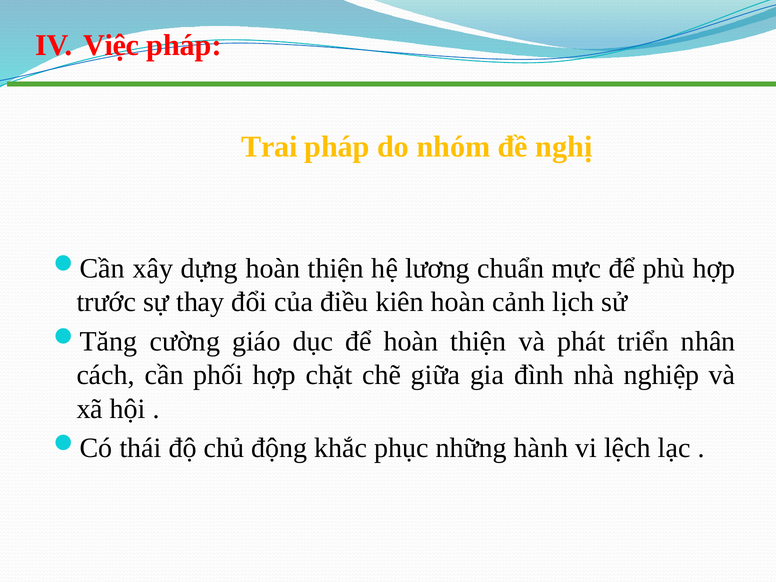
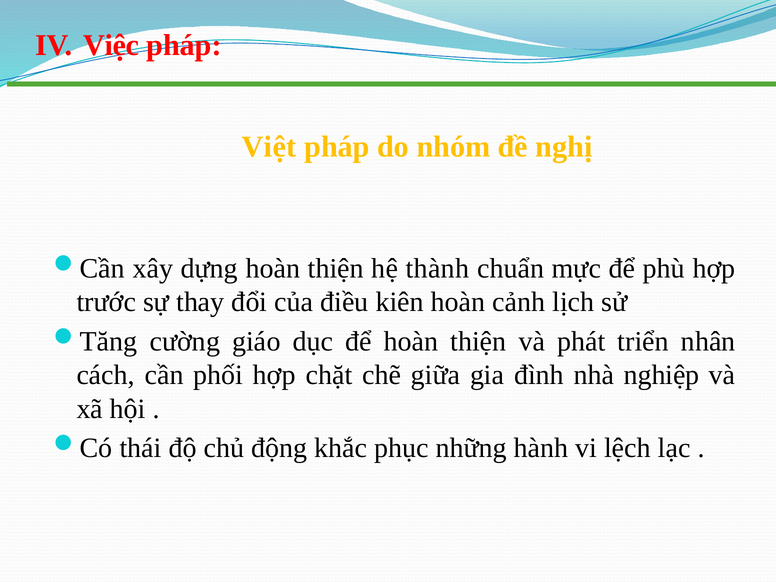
Trai: Trai -> Việt
lương: lương -> thành
